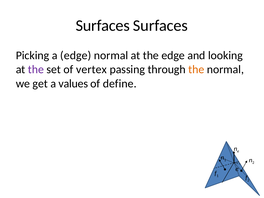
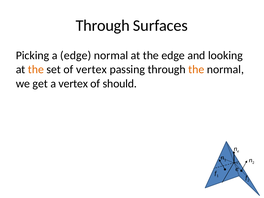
Surfaces at (103, 26): Surfaces -> Through
the at (36, 69) colour: purple -> orange
a values: values -> vertex
define: define -> should
